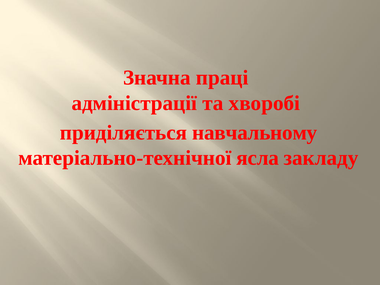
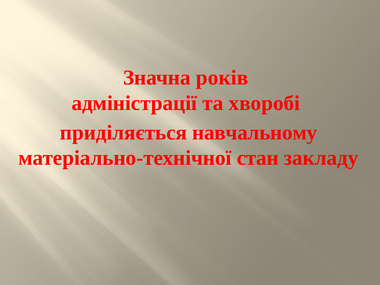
праці: праці -> років
ясла: ясла -> стан
